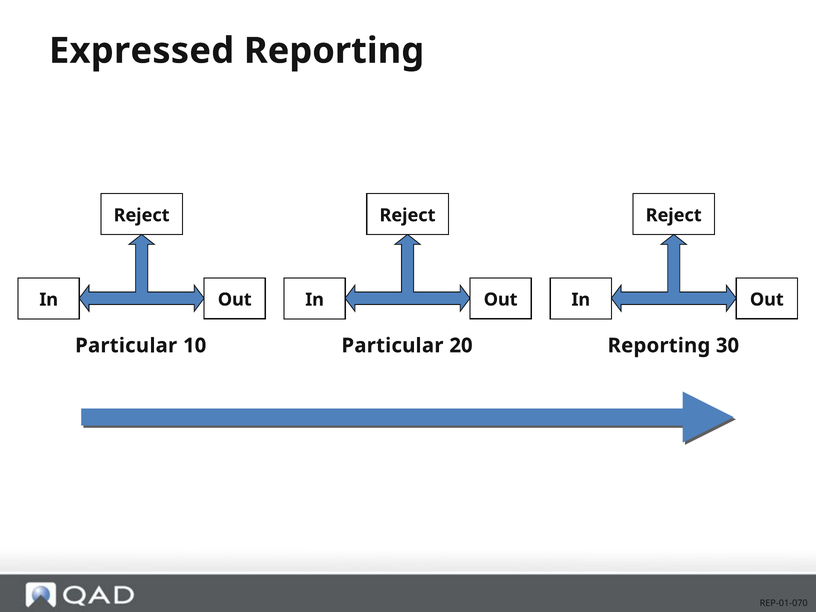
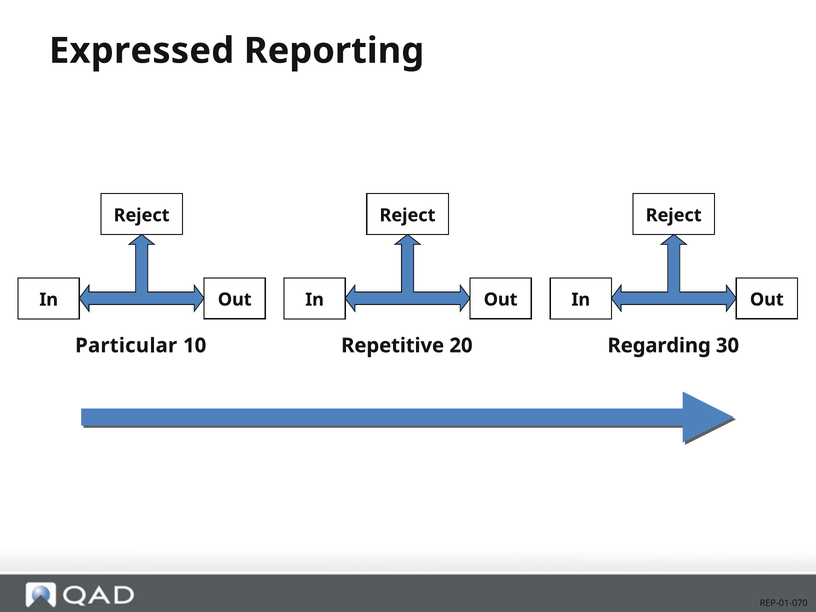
Particular at (392, 346): Particular -> Repetitive
Reporting at (659, 346): Reporting -> Regarding
